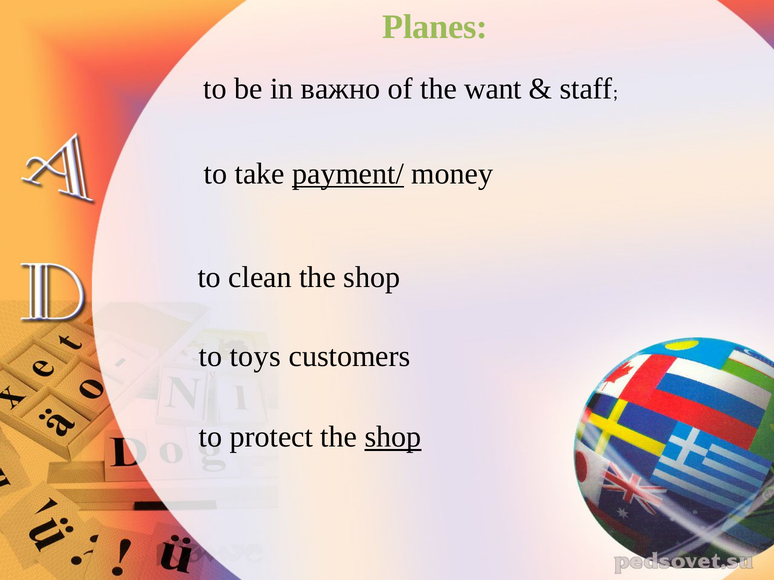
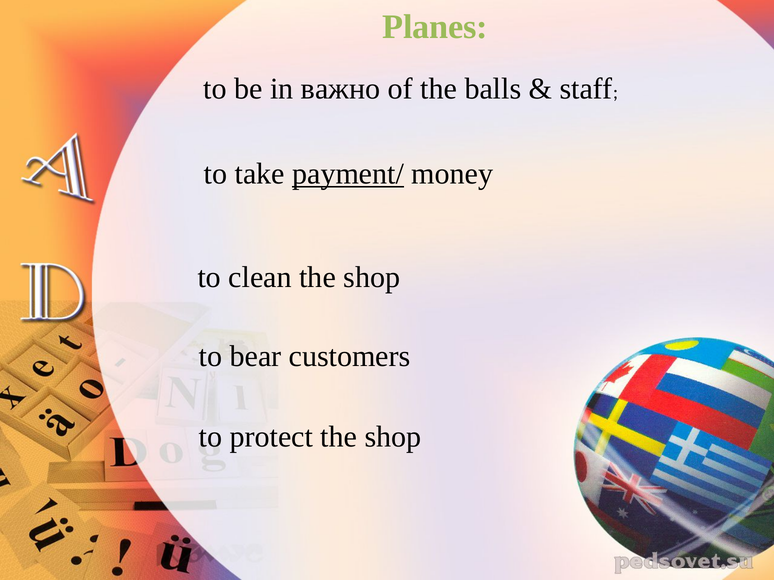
want: want -> balls
toys: toys -> bear
shop at (393, 437) underline: present -> none
